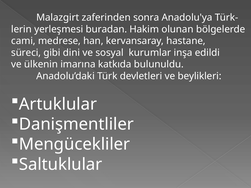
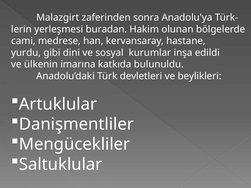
süreci: süreci -> yurdu
